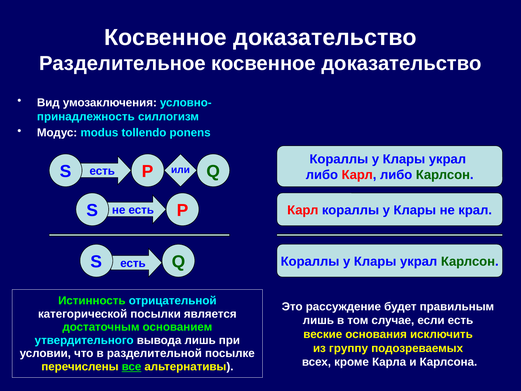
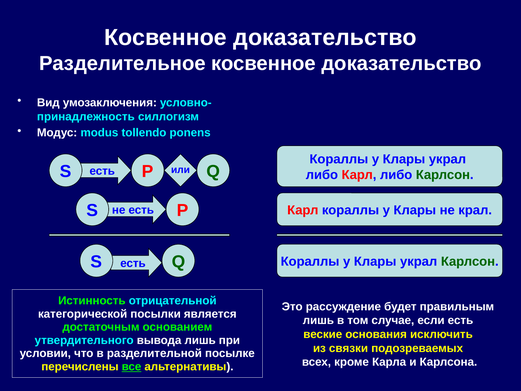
группу: группу -> связки
